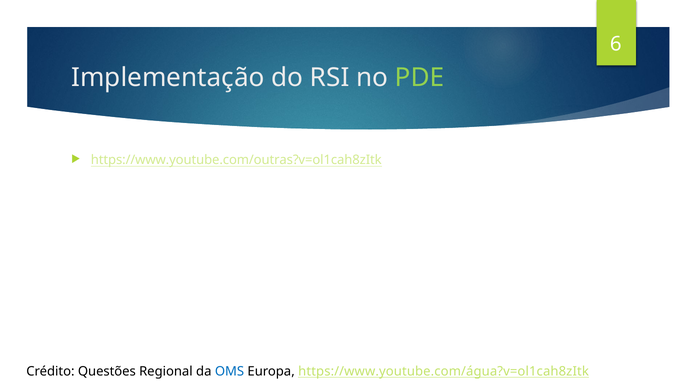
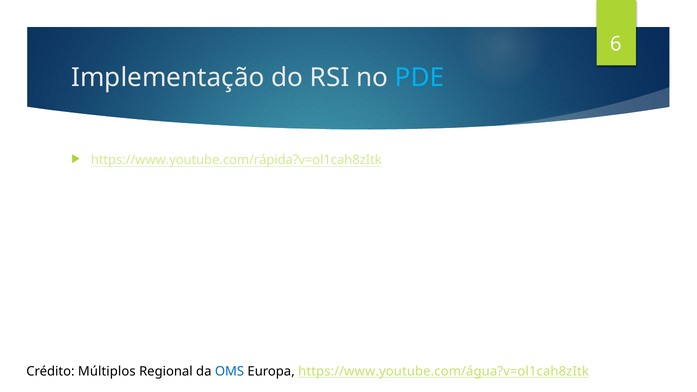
PDE colour: light green -> light blue
https://www.youtube.com/outras?v=ol1cah8zItk: https://www.youtube.com/outras?v=ol1cah8zItk -> https://www.youtube.com/rápida?v=ol1cah8zItk
Questões: Questões -> Múltiplos
